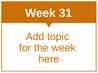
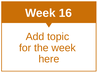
31: 31 -> 16
